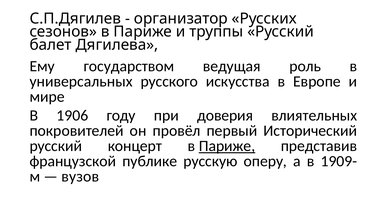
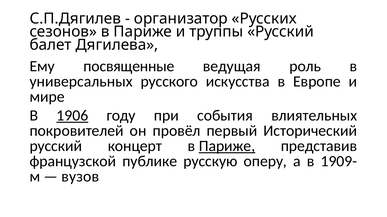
государством: государством -> посвященные
1906 underline: none -> present
доверия: доверия -> события
